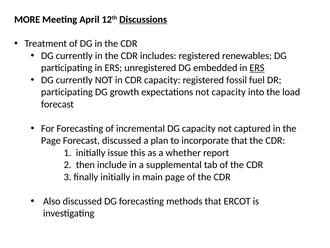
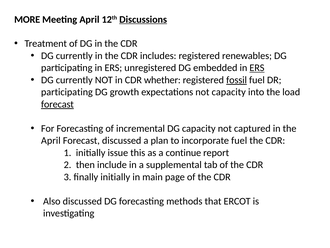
CDR capacity: capacity -> whether
fossil underline: none -> present
forecast at (57, 104) underline: none -> present
Page at (51, 140): Page -> April
incorporate that: that -> fuel
whether: whether -> continue
